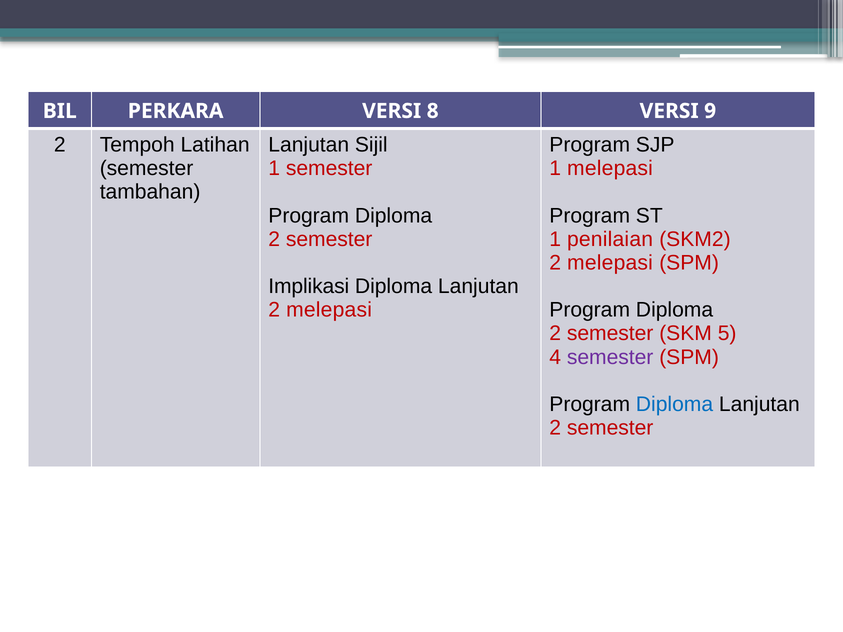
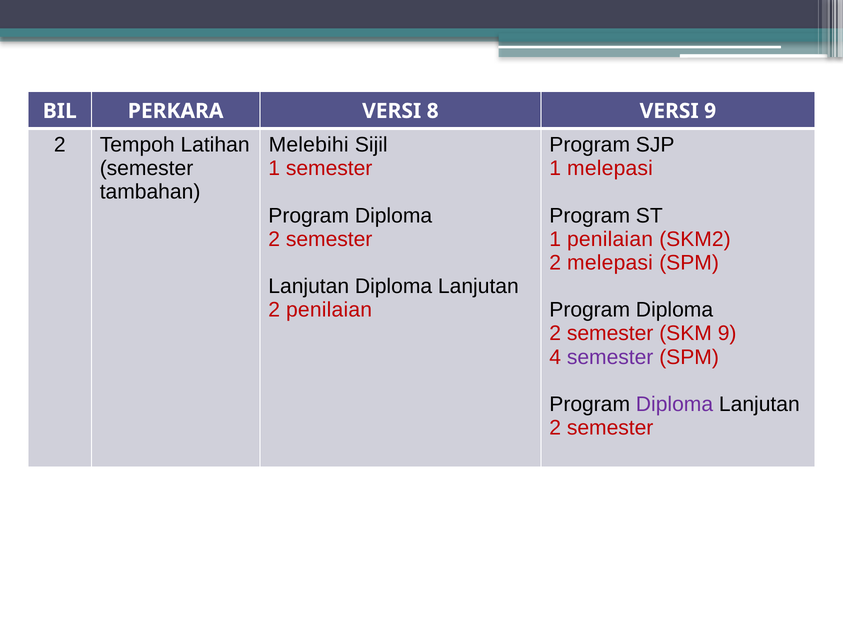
Lanjutan at (309, 145): Lanjutan -> Melebihi
Implikasi at (309, 286): Implikasi -> Lanjutan
melepasi at (329, 310): melepasi -> penilaian
SKM 5: 5 -> 9
Diploma at (674, 404) colour: blue -> purple
